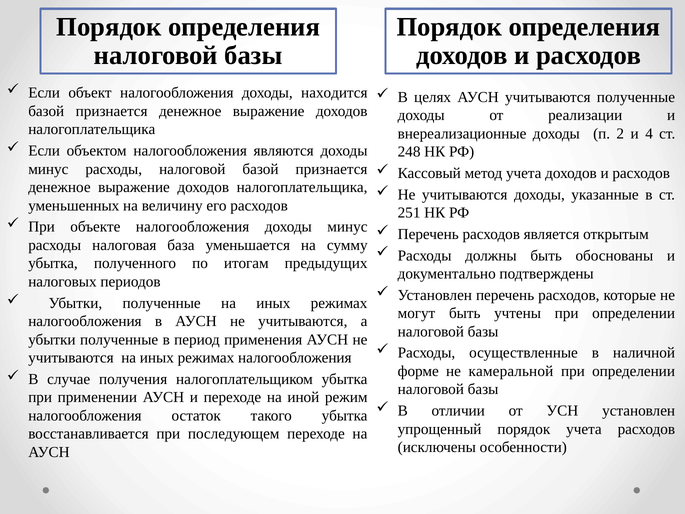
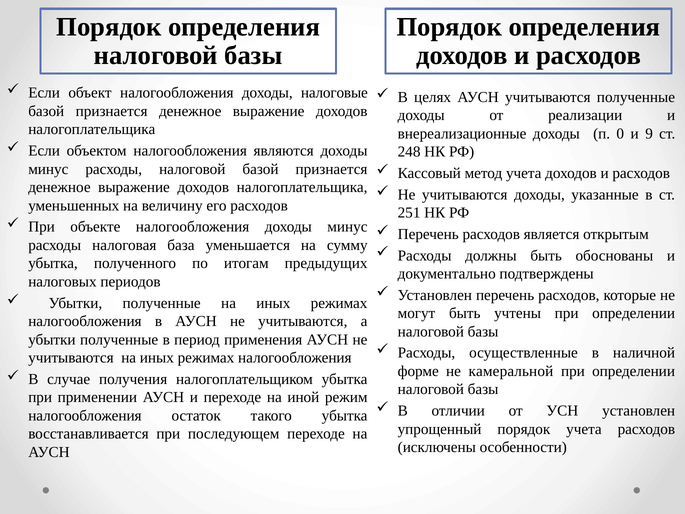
находится: находится -> налоговые
2: 2 -> 0
4: 4 -> 9
